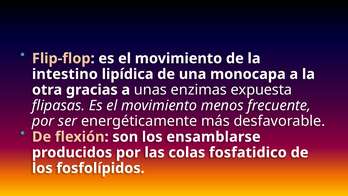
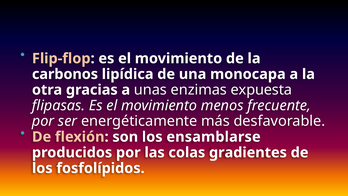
intestino: intestino -> carbonos
fosfatidico: fosfatidico -> gradientes
